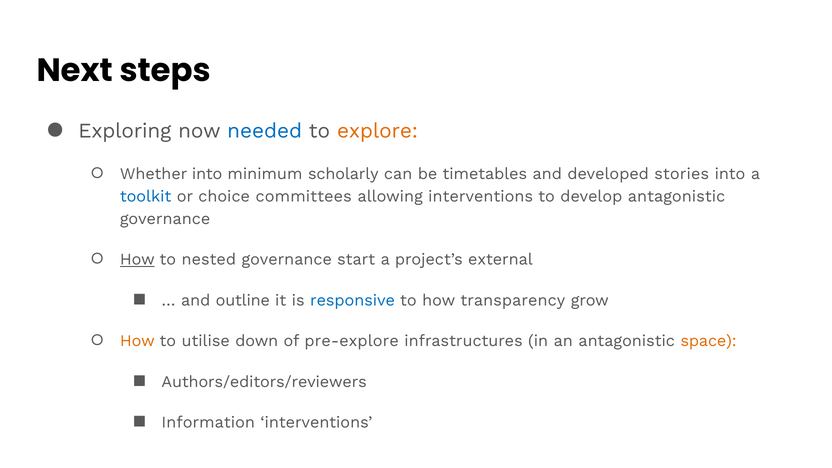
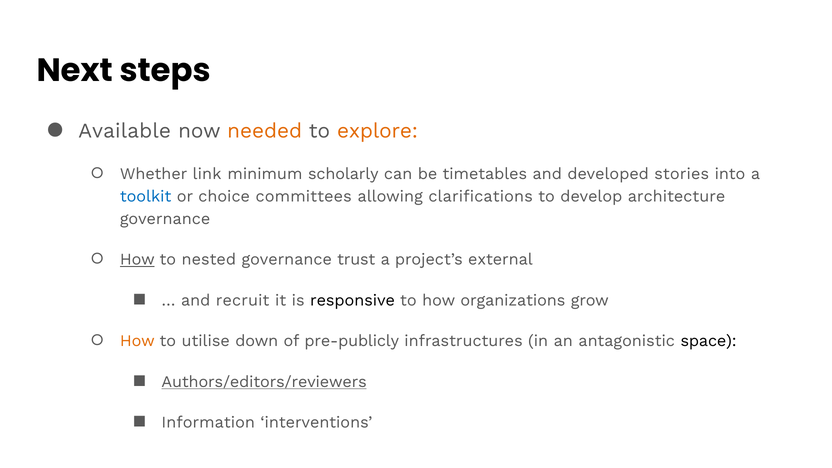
Exploring: Exploring -> Available
needed colour: blue -> orange
Whether into: into -> link
allowing interventions: interventions -> clarifications
develop antagonistic: antagonistic -> architecture
start: start -> trust
outline: outline -> recruit
responsive colour: blue -> black
transparency: transparency -> organizations
pre-explore: pre-explore -> pre-publicly
space colour: orange -> black
Authors/editors/reviewers underline: none -> present
